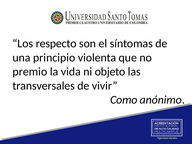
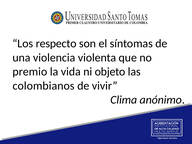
principio: principio -> violencia
transversales: transversales -> colombianos
Como: Como -> Clima
